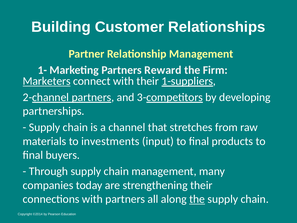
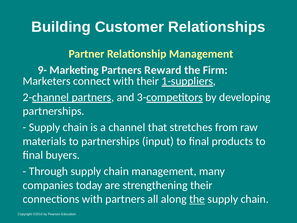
1-: 1- -> 9-
Marketers underline: present -> none
to investments: investments -> partnerships
